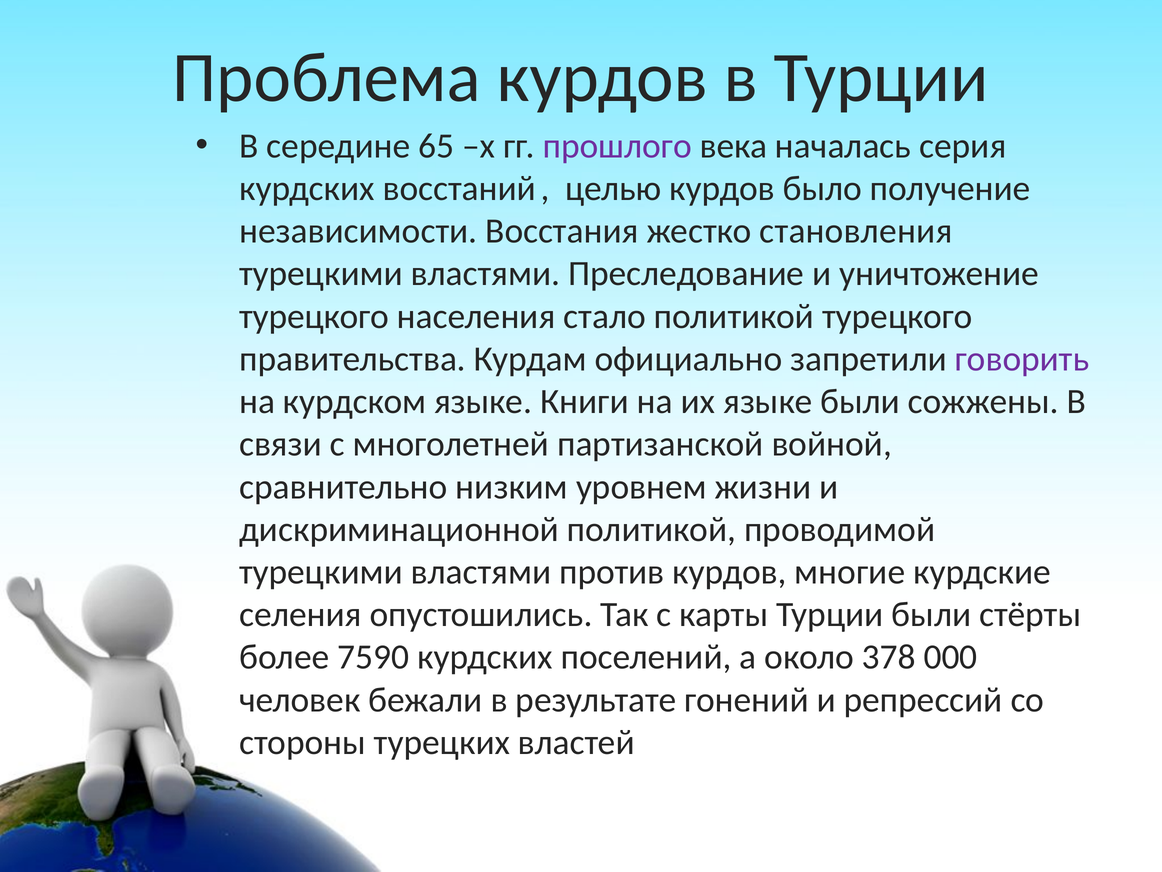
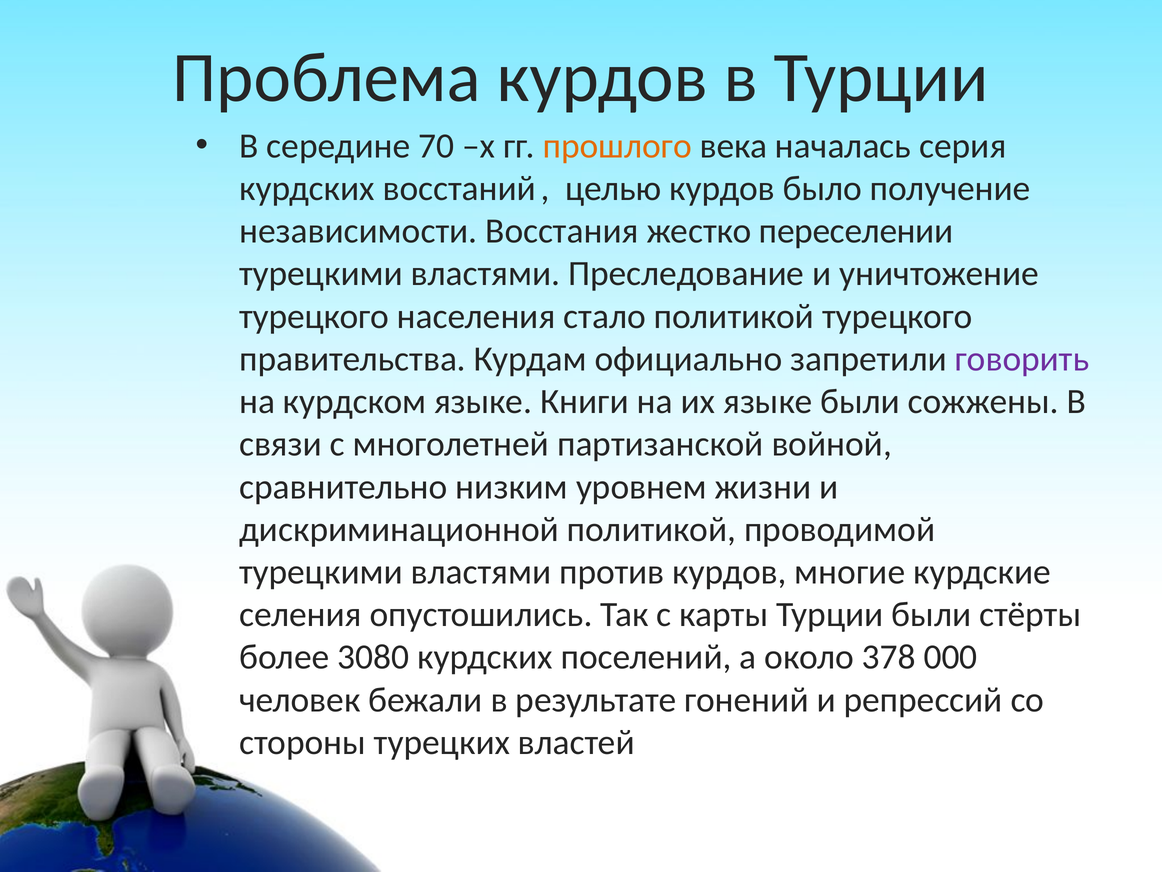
65: 65 -> 70
прошлого colour: purple -> orange
становления: становления -> переселении
7590: 7590 -> 3080
